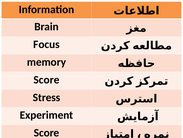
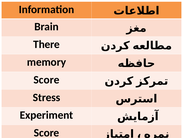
Focus: Focus -> There
